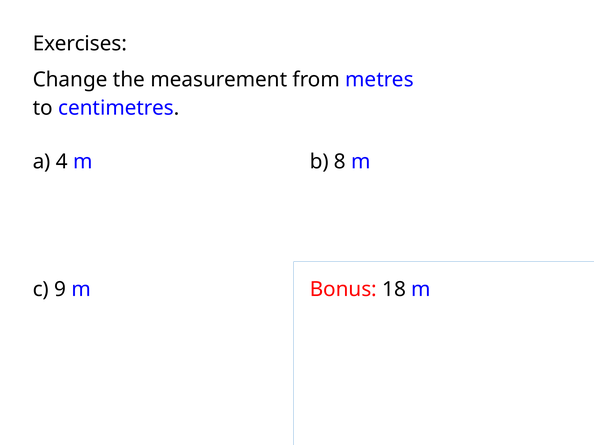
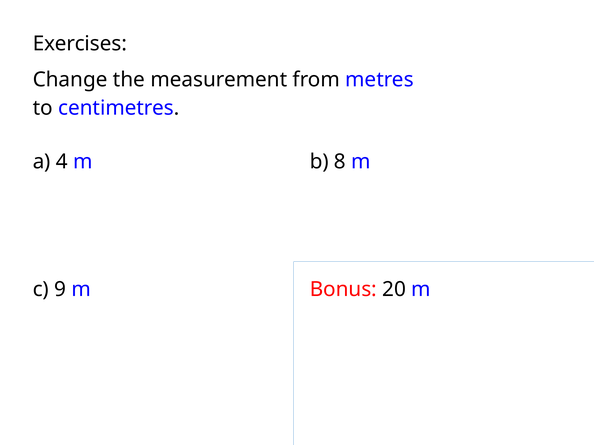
18: 18 -> 20
